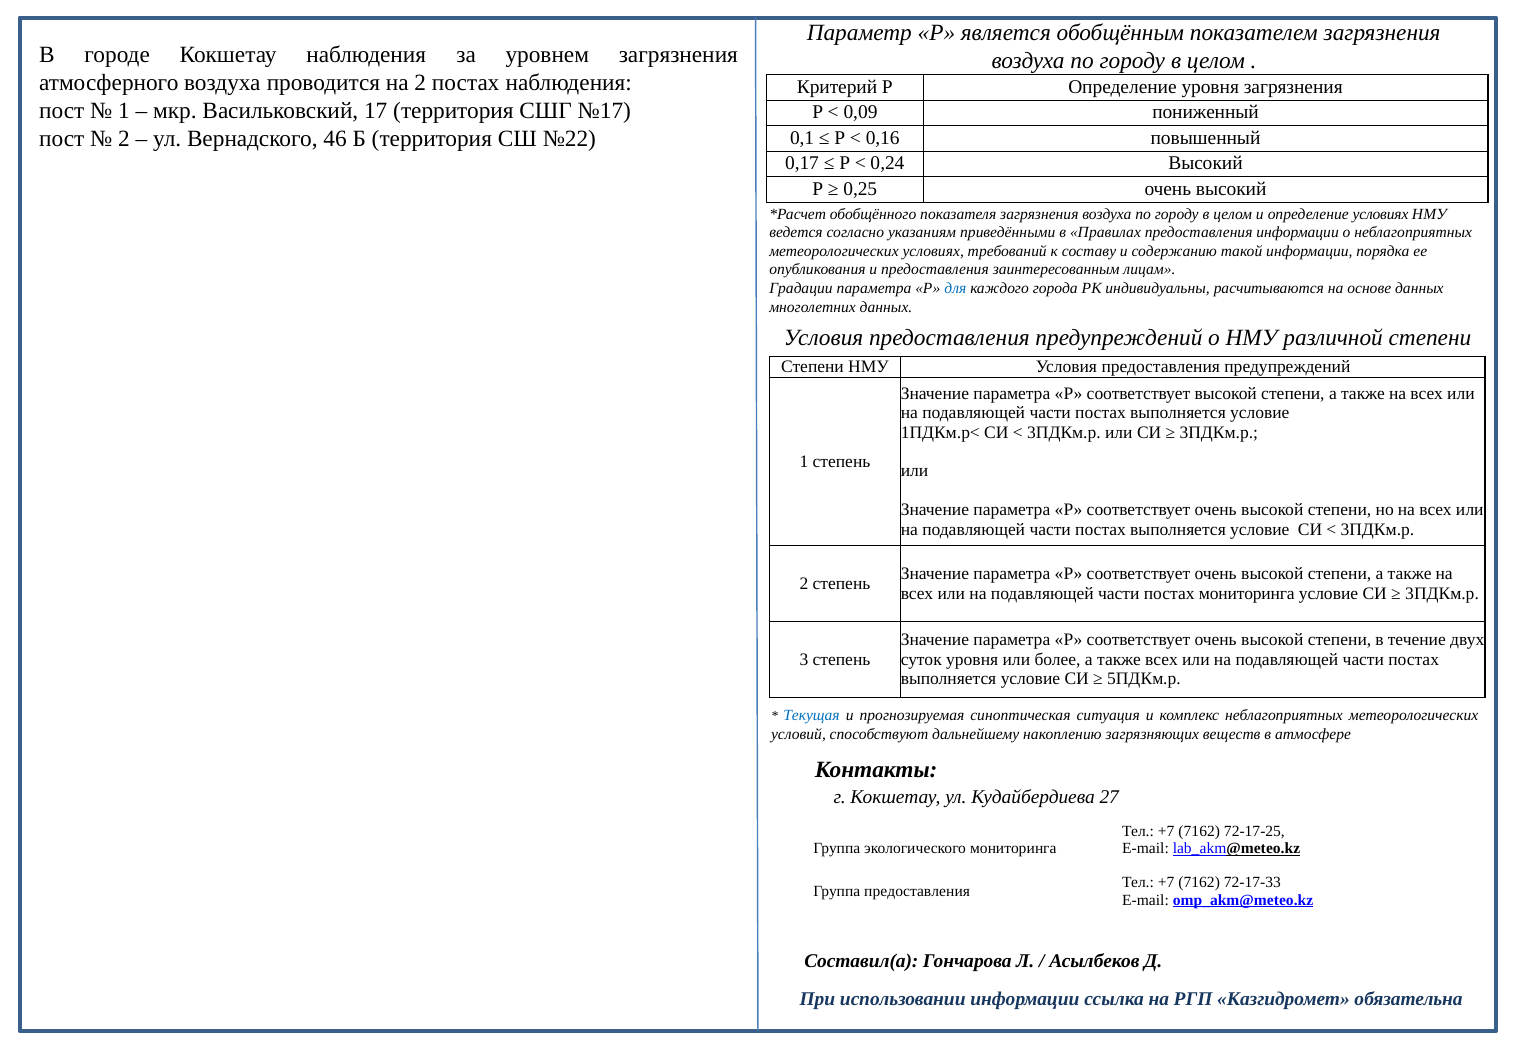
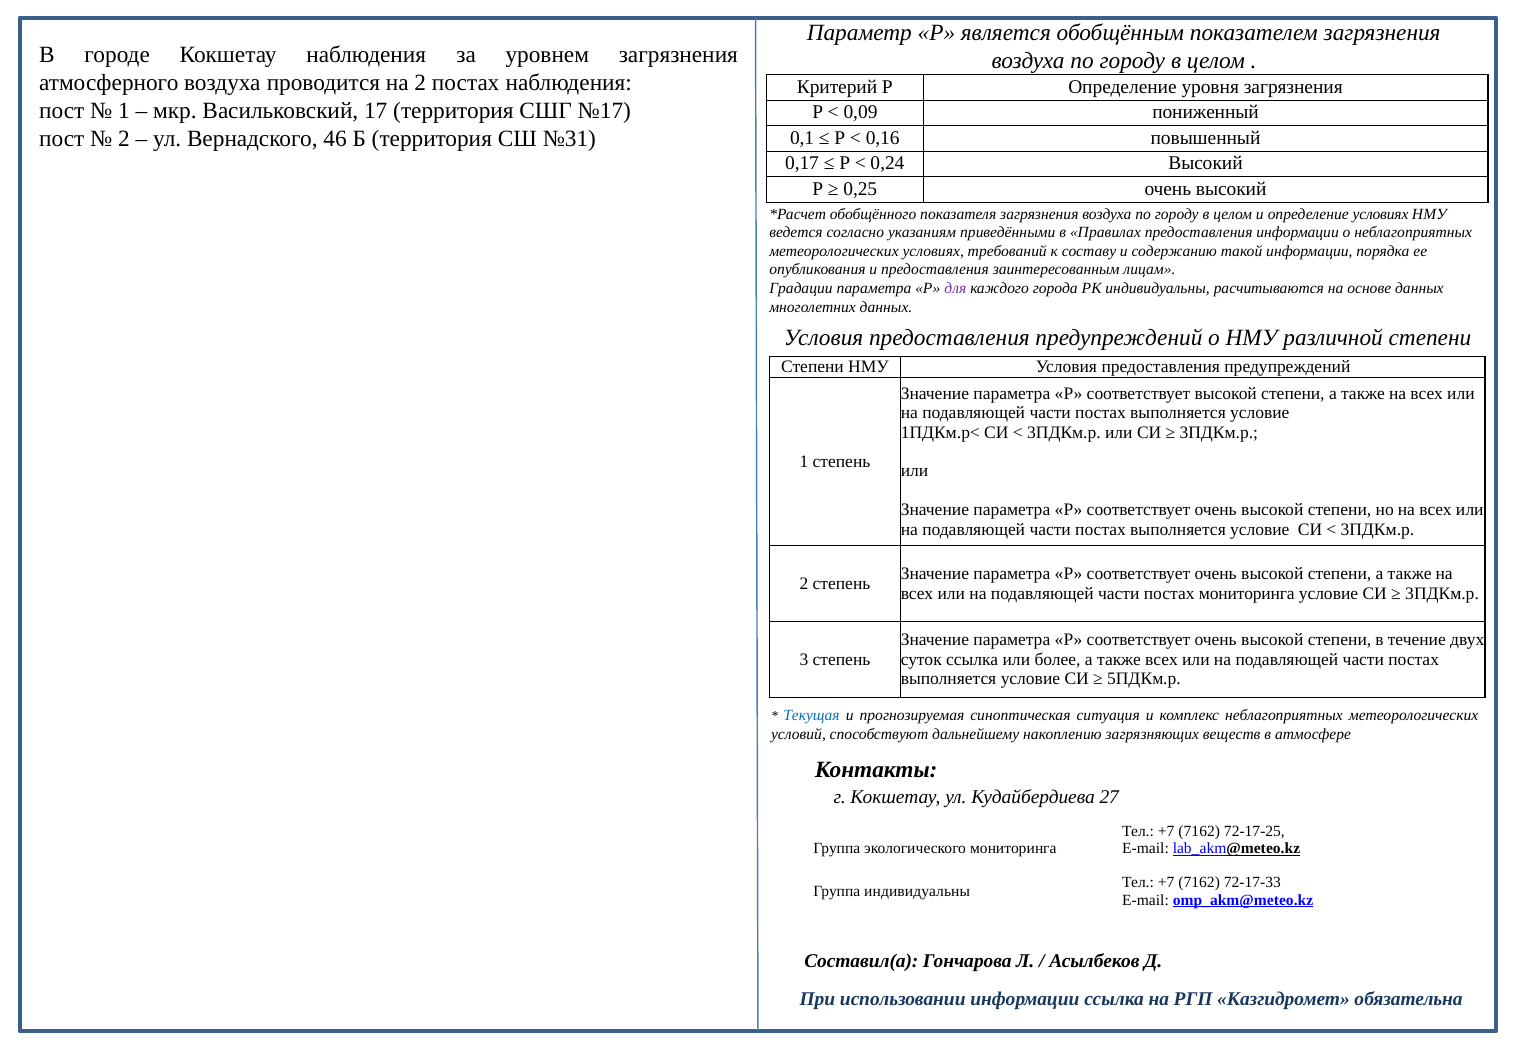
№22: №22 -> №31
для colour: blue -> purple
суток уровня: уровня -> ссылка
Группа предоставления: предоставления -> индивидуальны
